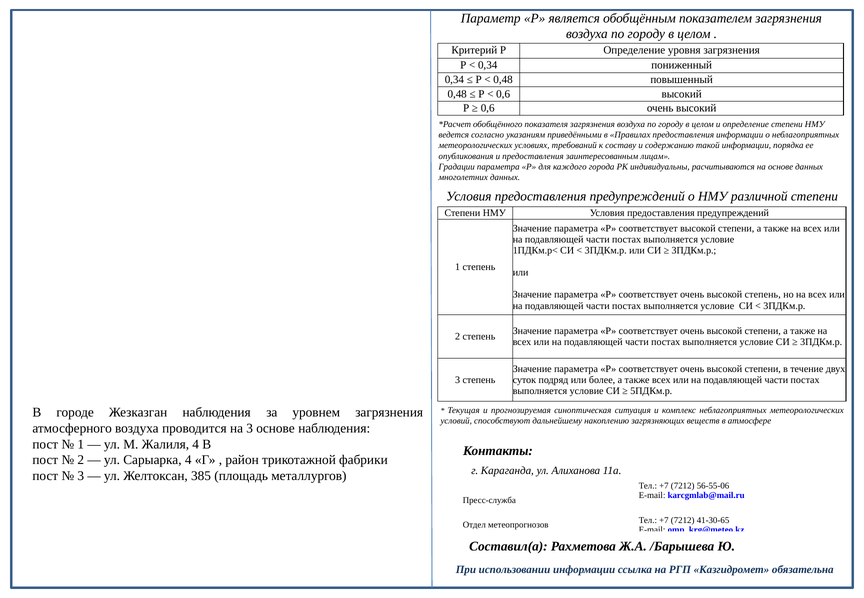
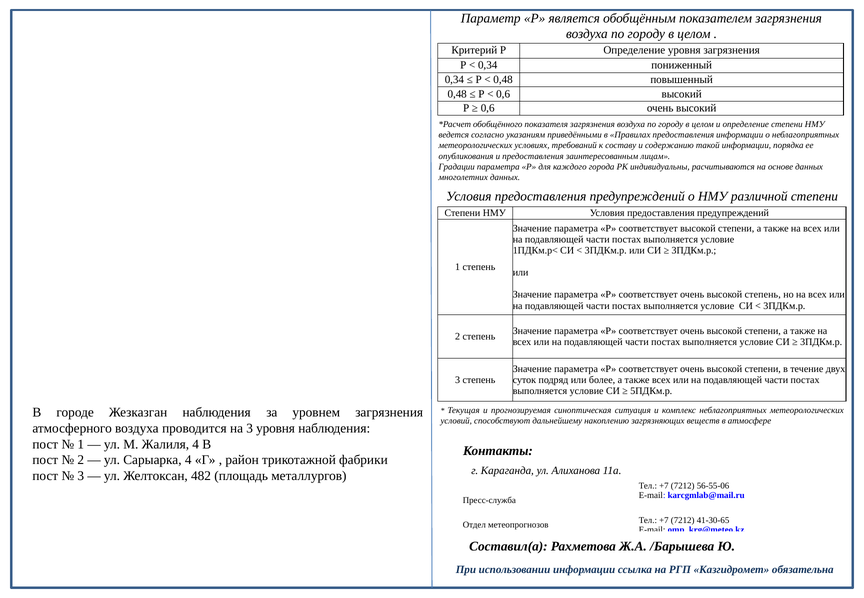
3 основе: основе -> уровня
385: 385 -> 482
